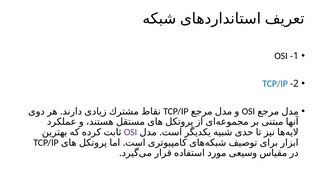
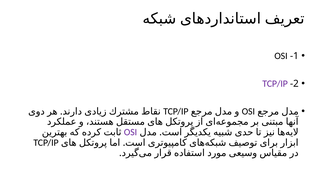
TCP/IP at (275, 83) colour: blue -> purple
